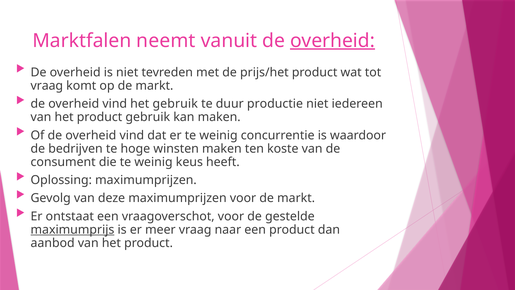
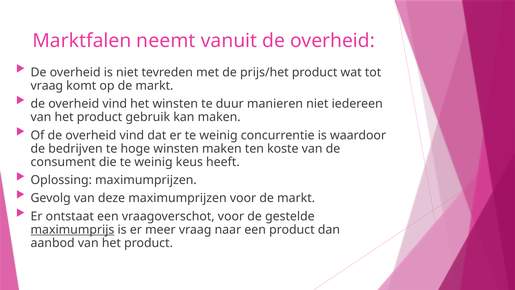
overheid at (332, 41) underline: present -> none
het gebruik: gebruik -> winsten
productie: productie -> manieren
